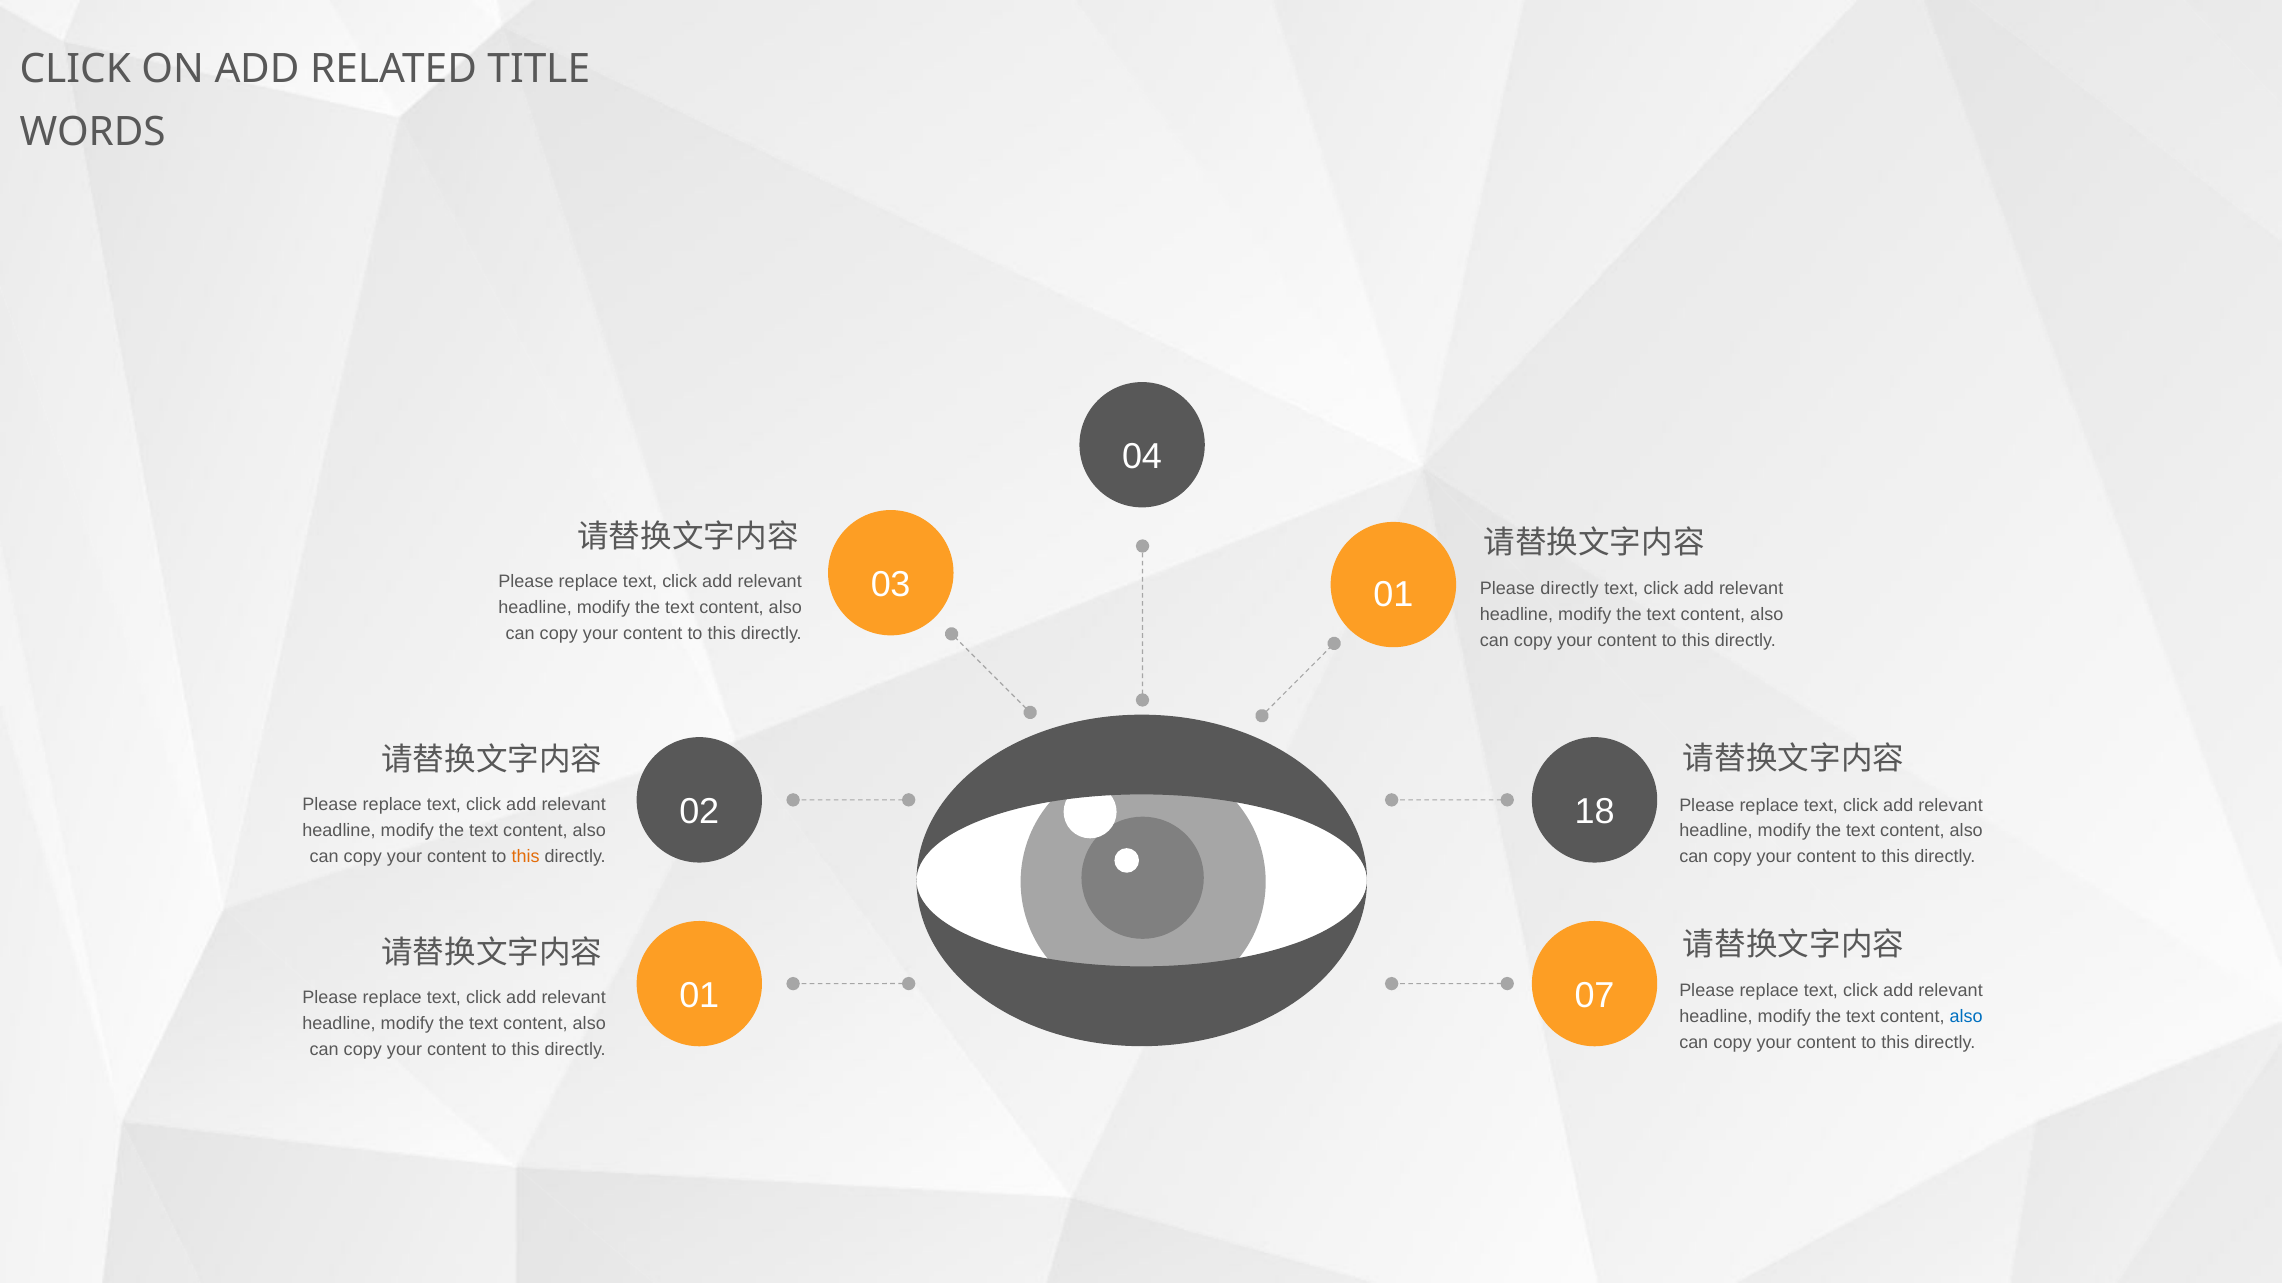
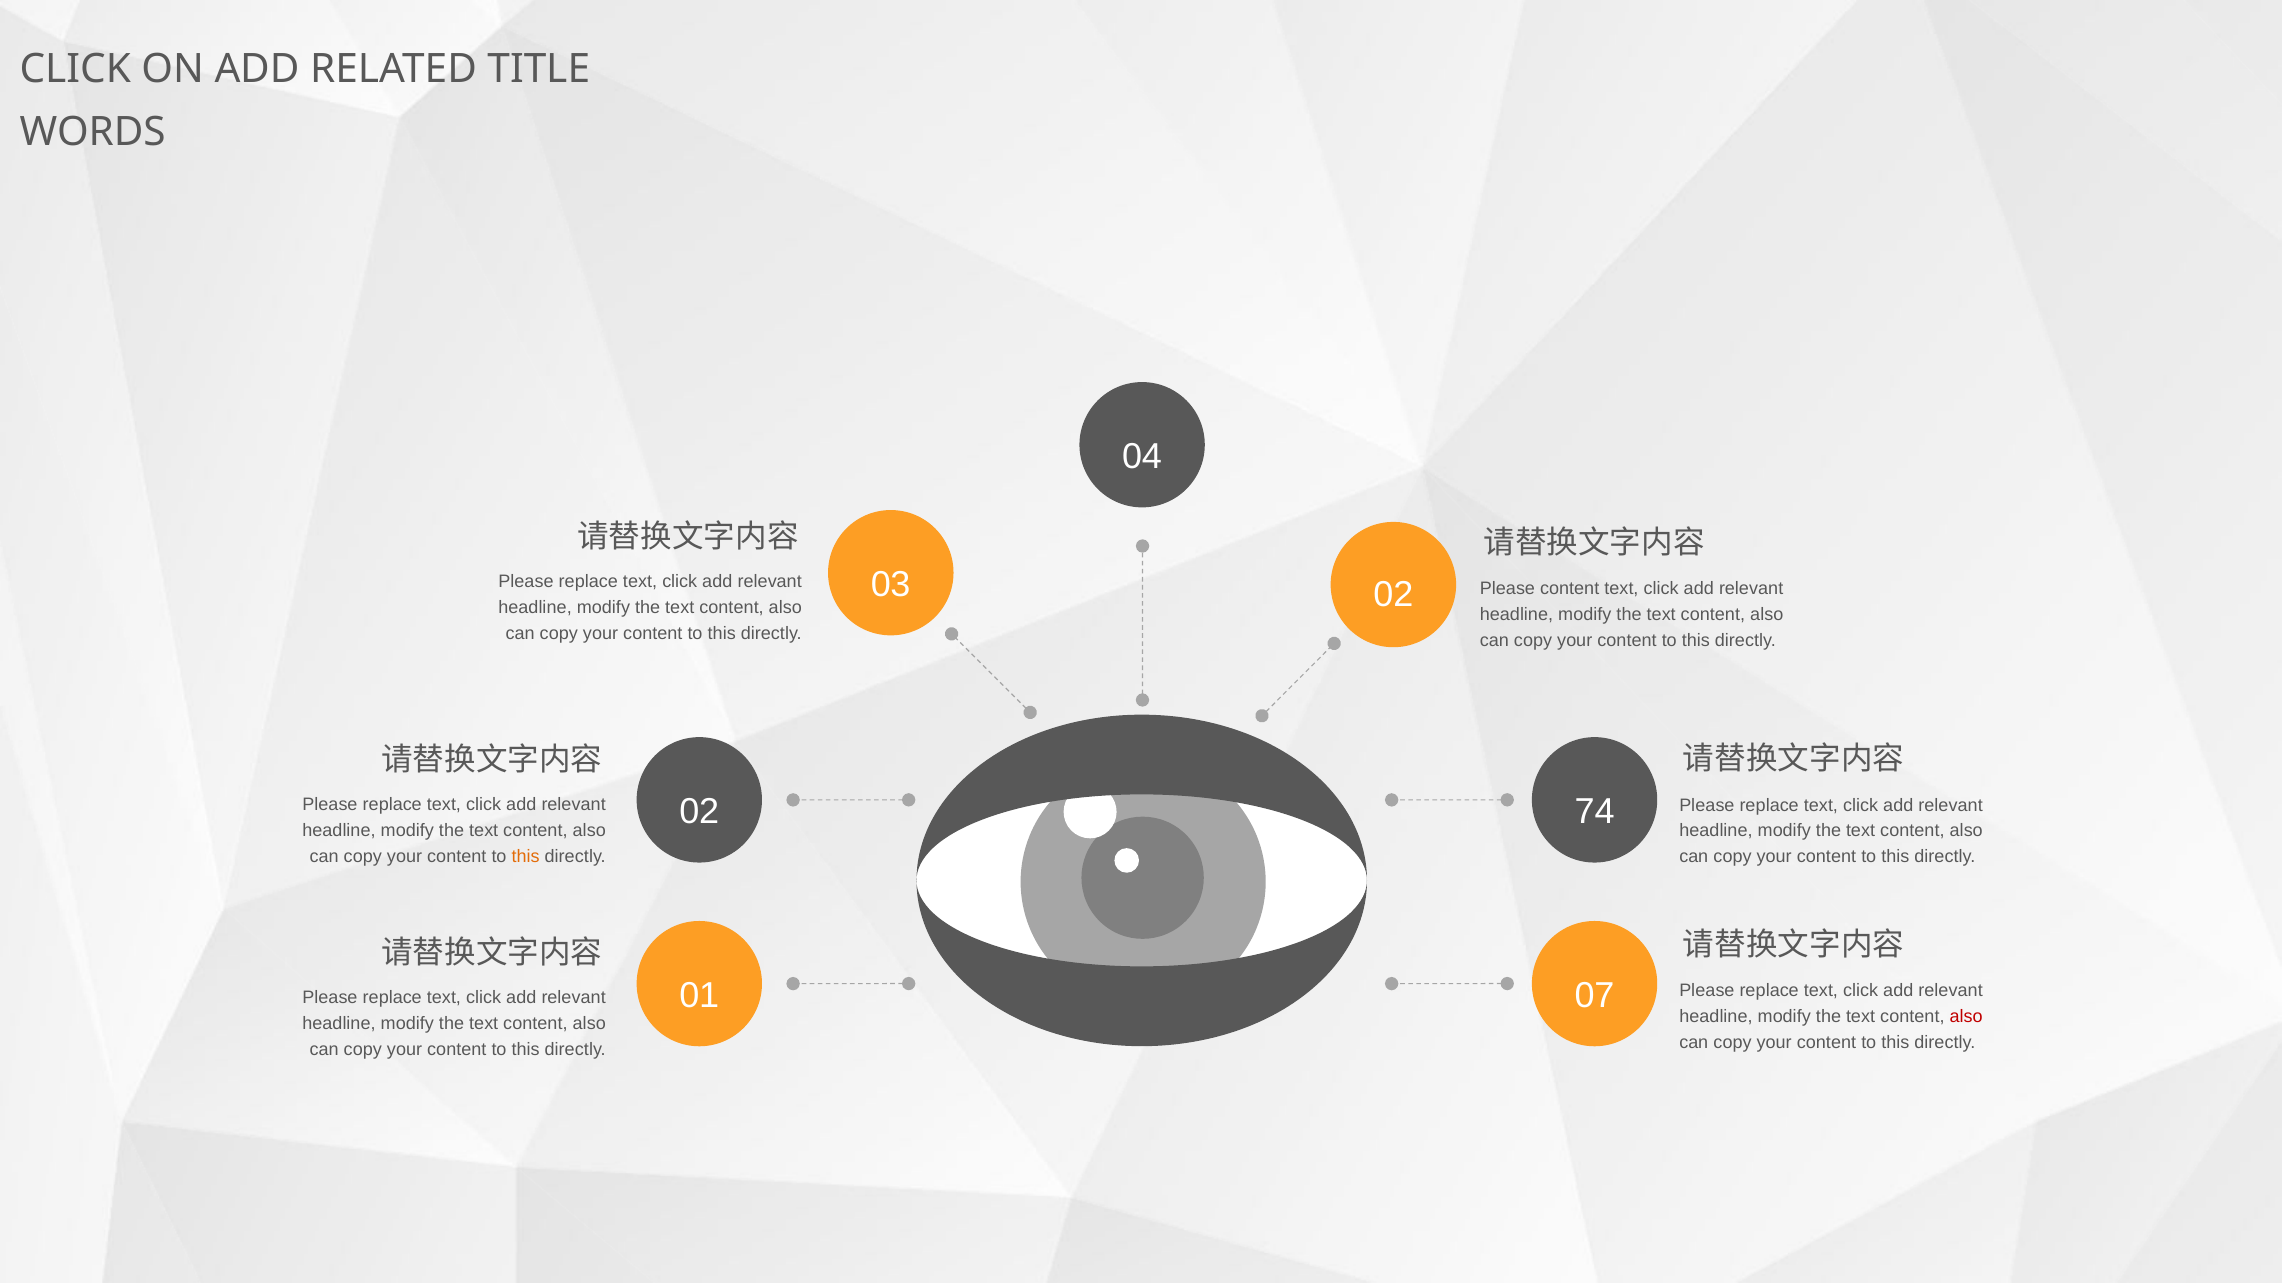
03 01: 01 -> 02
Please directly: directly -> content
18: 18 -> 74
also at (1966, 1017) colour: blue -> red
